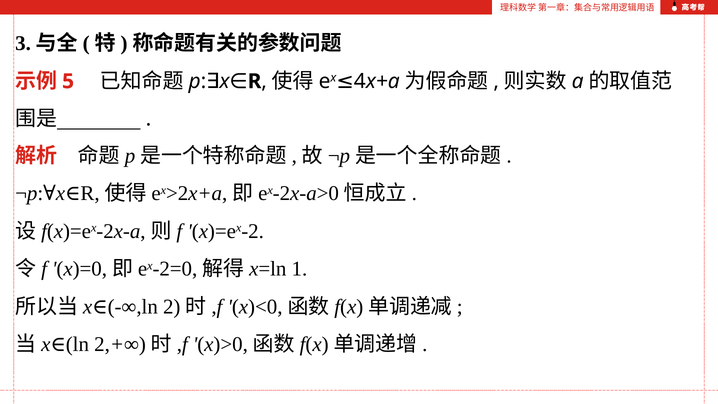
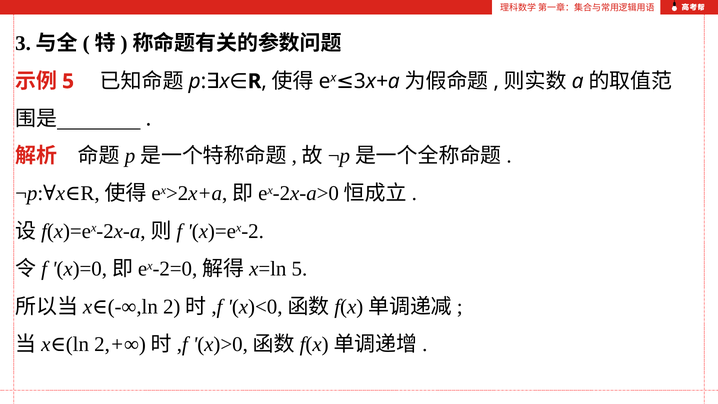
4 at (360, 81): 4 -> 3
1 at (299, 269): 1 -> 5
